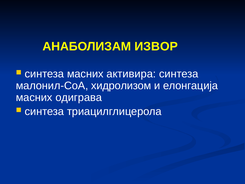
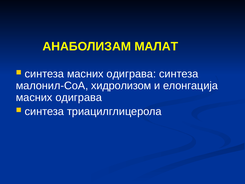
ИЗВОР: ИЗВОР -> МАЛАТ
масних активира: активира -> одиграва
